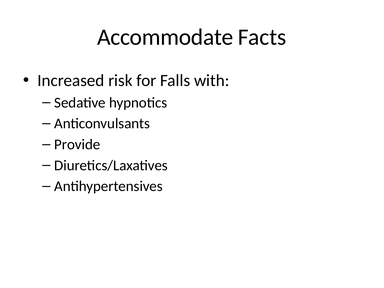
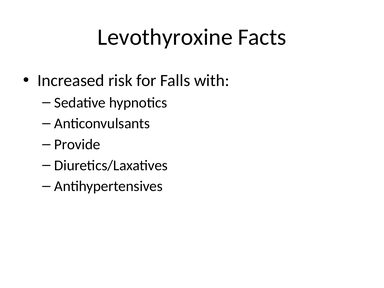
Accommodate: Accommodate -> Levothyroxine
